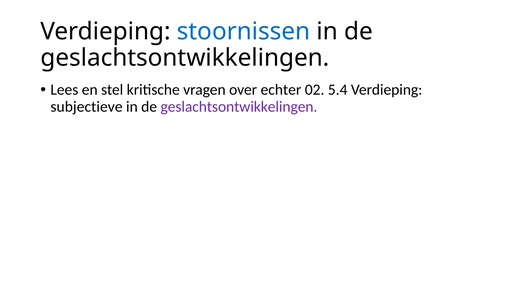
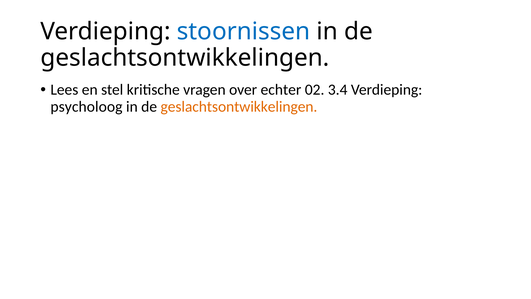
5.4: 5.4 -> 3.4
subjectieve: subjectieve -> psycholoog
geslachtsontwikkelingen at (239, 107) colour: purple -> orange
